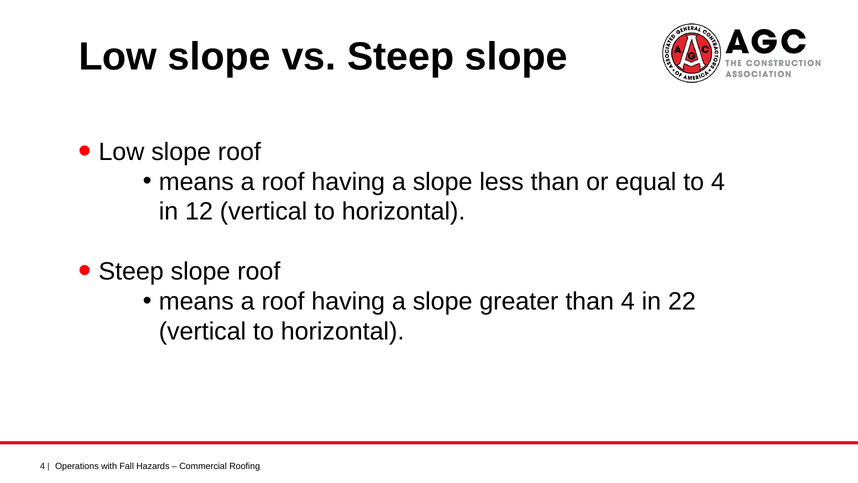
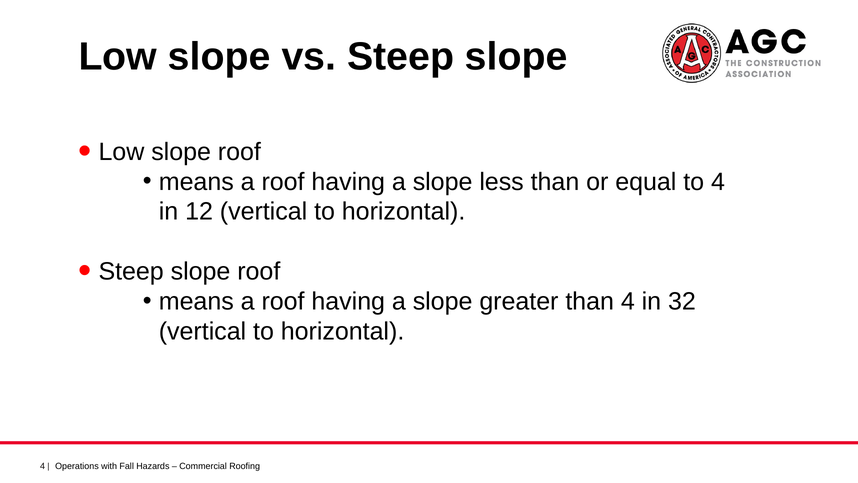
22: 22 -> 32
